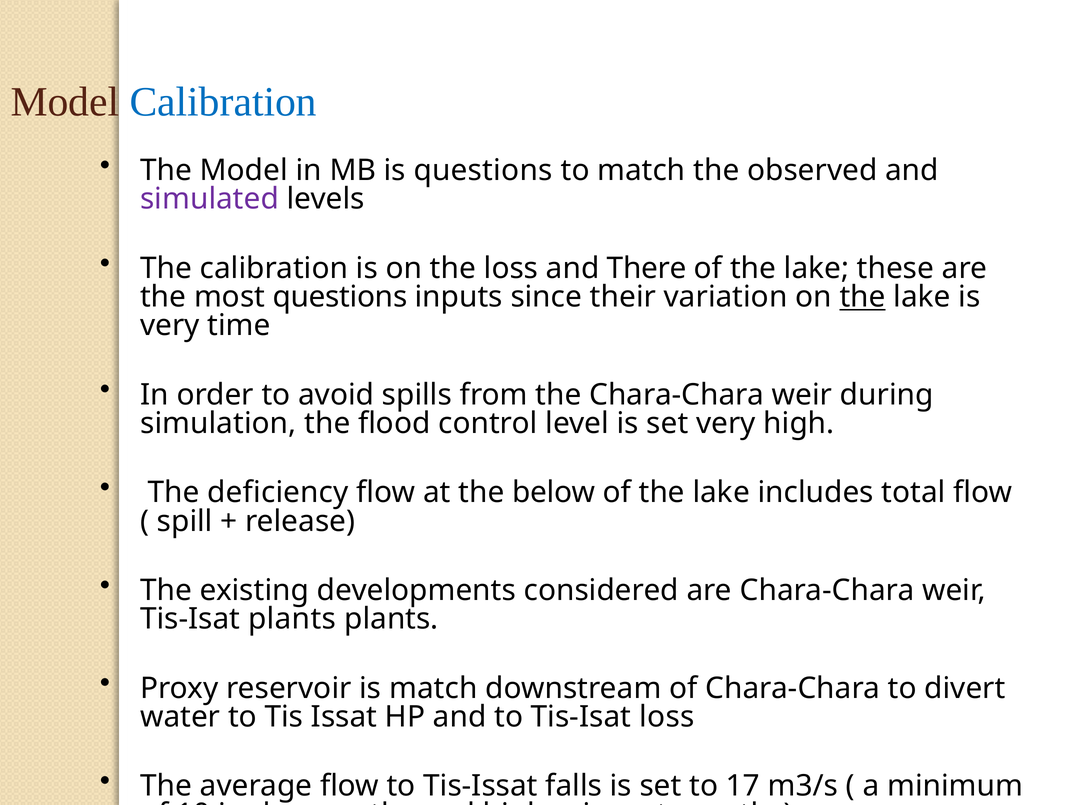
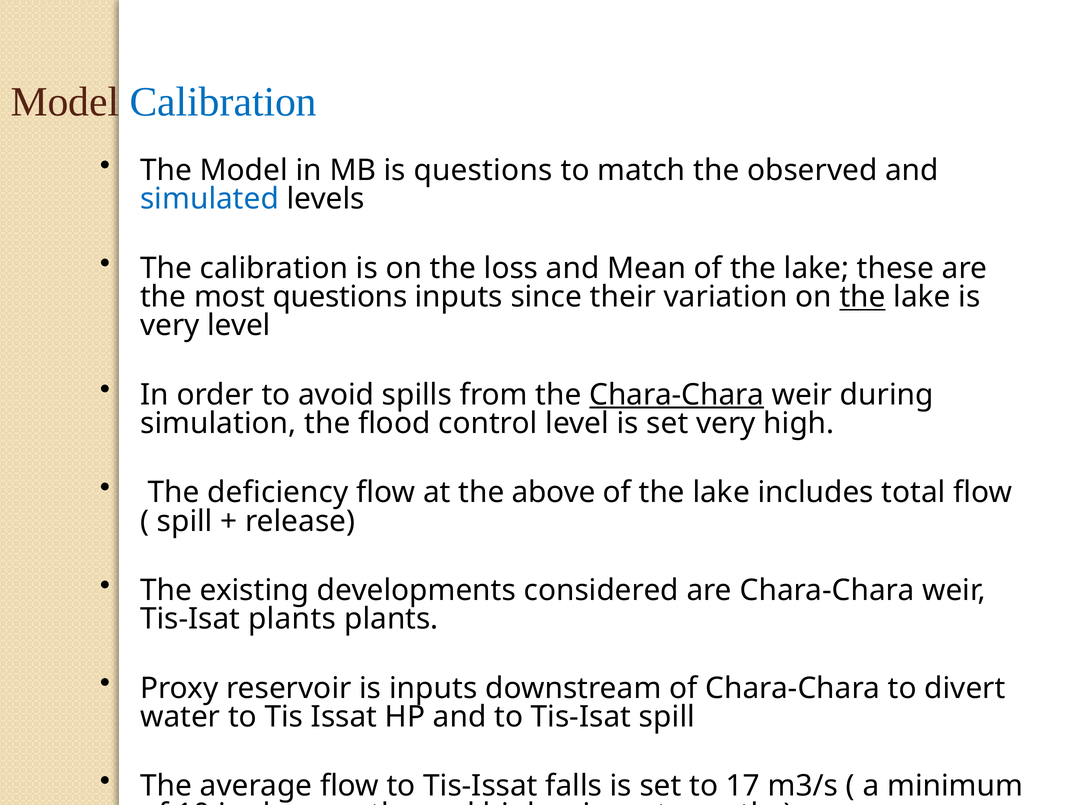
simulated colour: purple -> blue
There: There -> Mean
very time: time -> level
Chara-Chara at (677, 395) underline: none -> present
below: below -> above
is match: match -> inputs
Tis-Isat loss: loss -> spill
